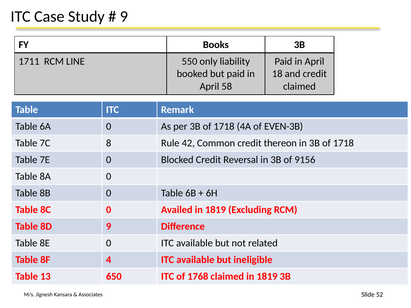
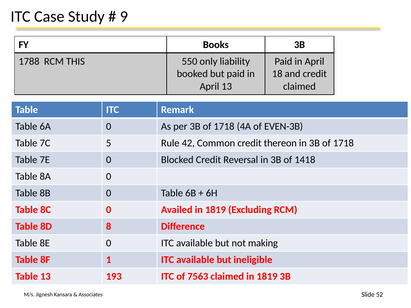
1711: 1711 -> 1788
LINE: LINE -> THIS
April 58: 58 -> 13
8: 8 -> 5
9156: 9156 -> 1418
8D 9: 9 -> 8
related: related -> making
4: 4 -> 1
650: 650 -> 193
1768: 1768 -> 7563
